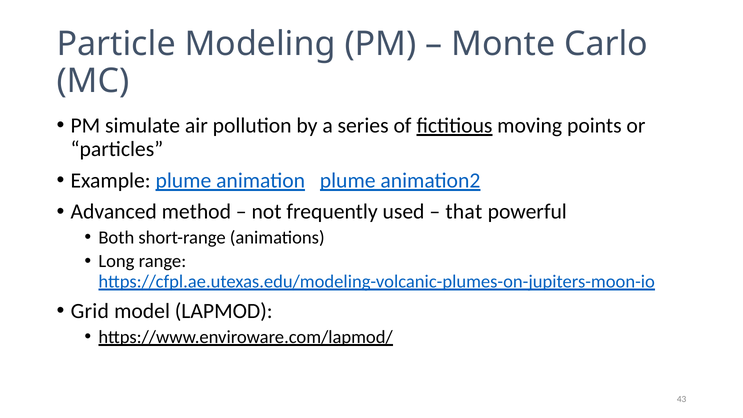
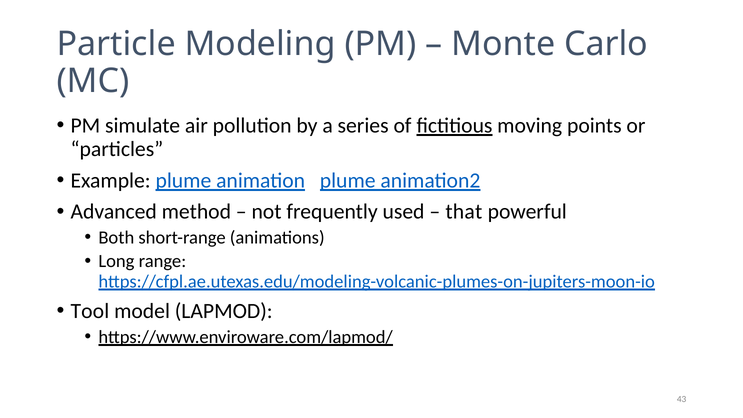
Grid: Grid -> Tool
